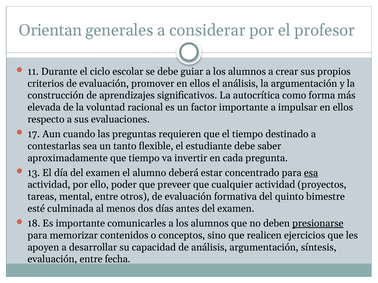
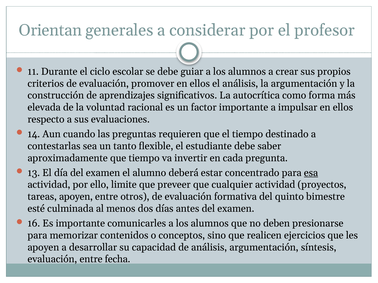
17: 17 -> 14
poder: poder -> limite
tareas mental: mental -> apoyen
18: 18 -> 16
presionarse underline: present -> none
